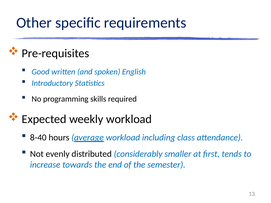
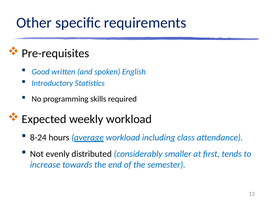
8-40: 8-40 -> 8-24
